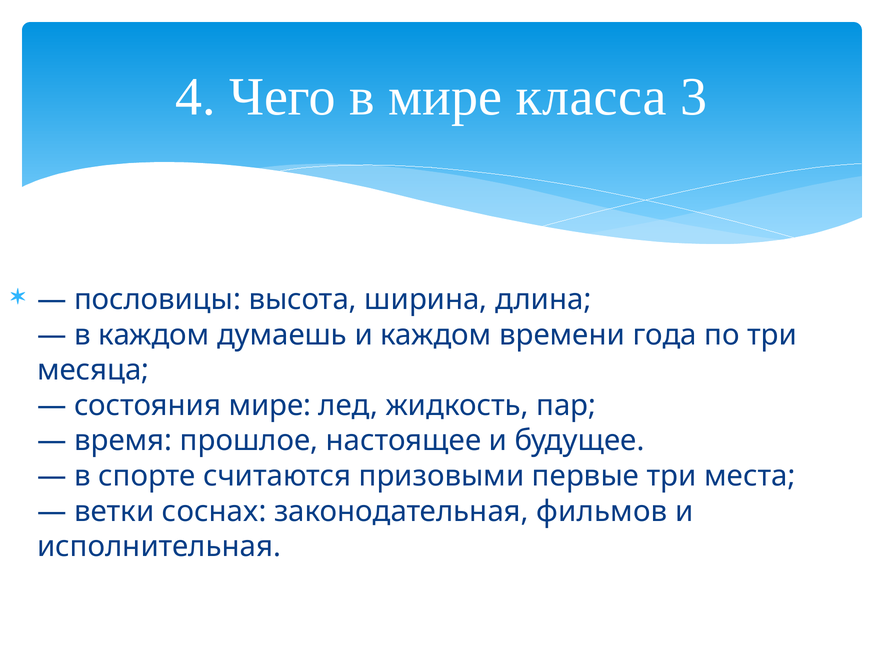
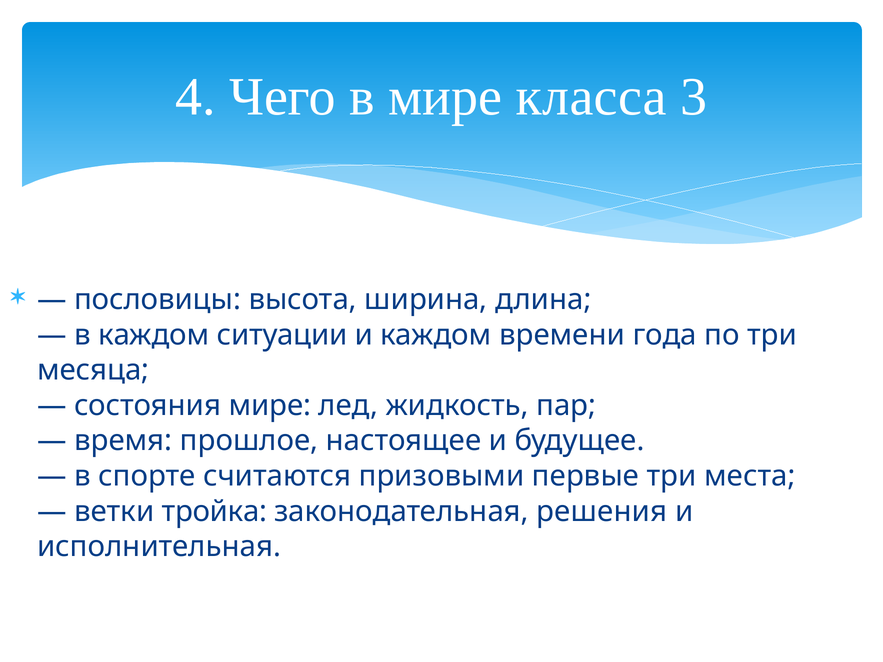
думаешь: думаешь -> ситуации
соснах: соснах -> тройка
фильмов: фильмов -> решения
